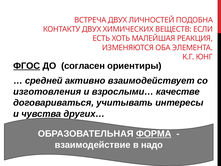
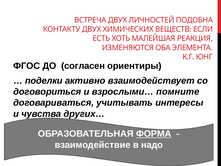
ФГОС underline: present -> none
средней: средней -> поделки
изготовления: изготовления -> договориться
качестве: качестве -> помните
